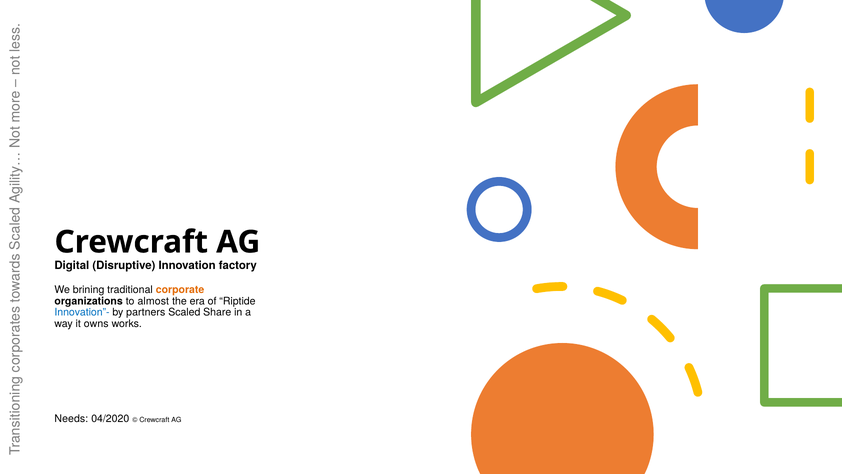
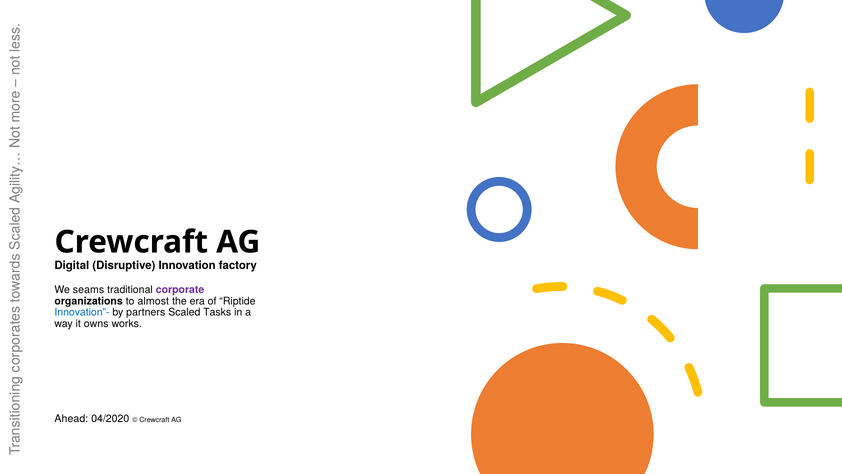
brining: brining -> seams
corporate colour: orange -> purple
Share: Share -> Tasks
Needs: Needs -> Ahead
